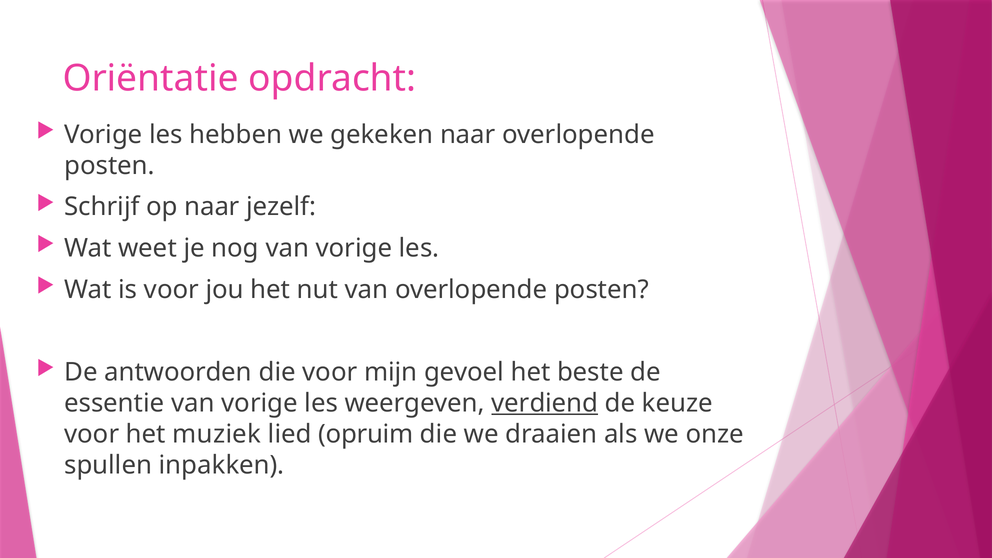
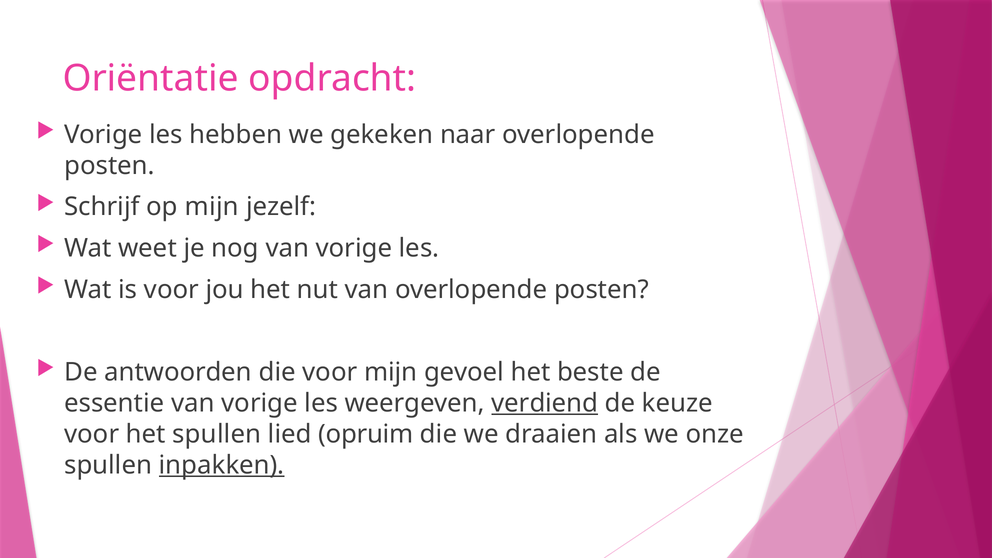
op naar: naar -> mijn
het muziek: muziek -> spullen
inpakken underline: none -> present
